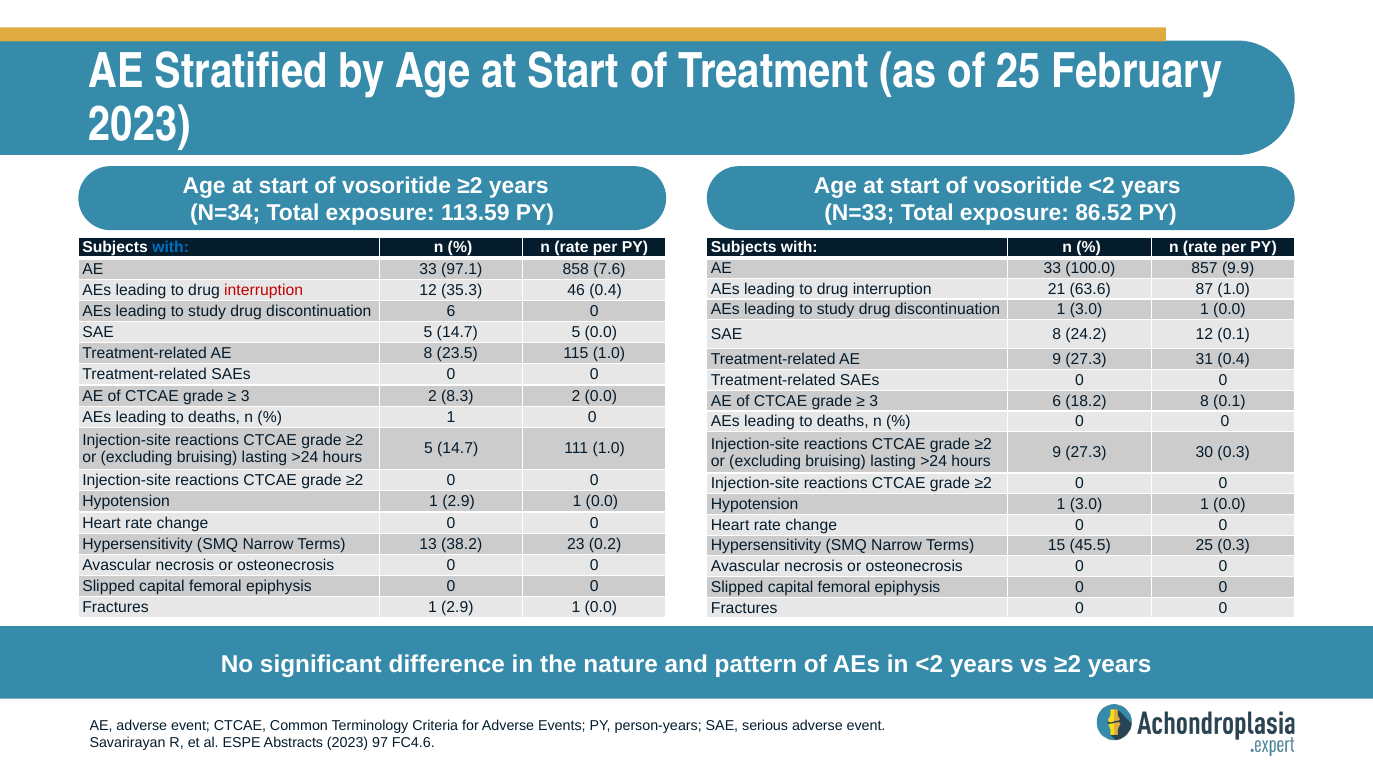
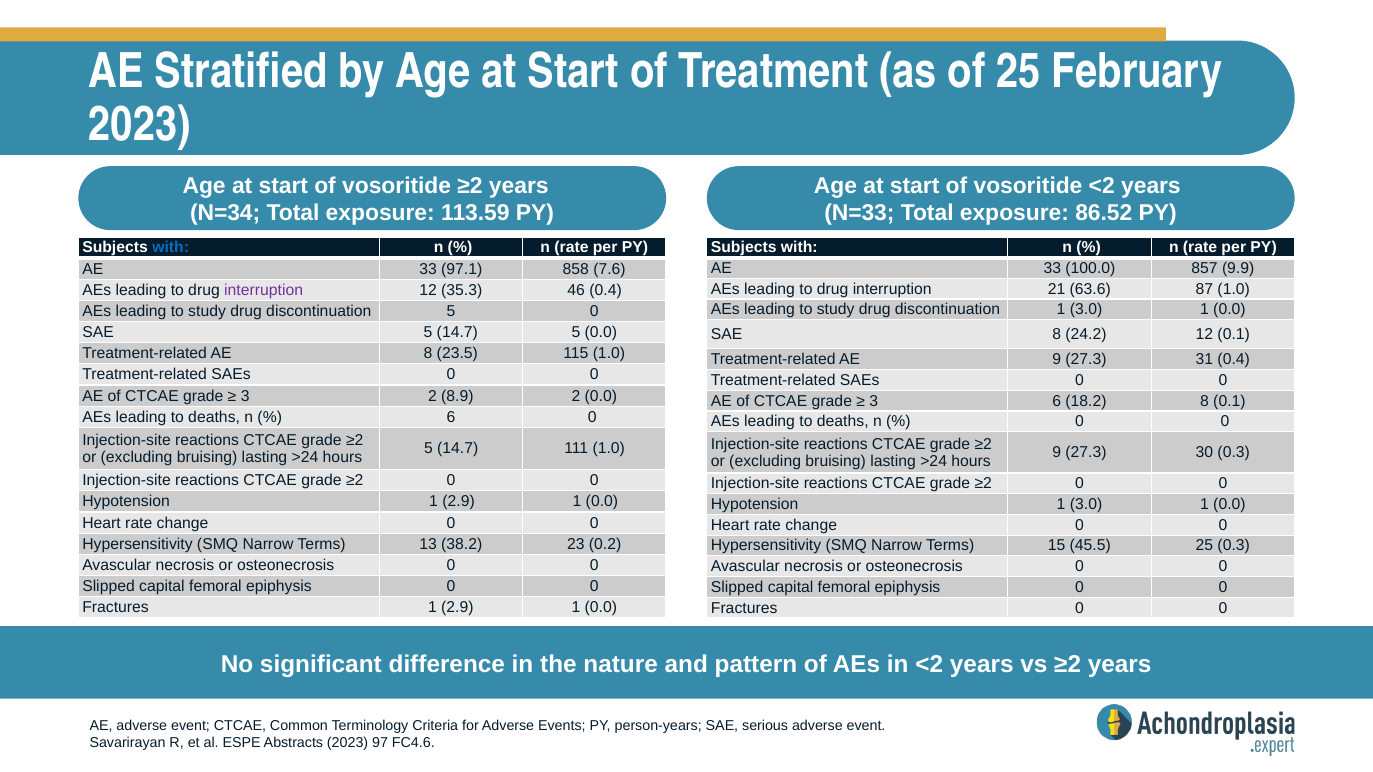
interruption at (264, 290) colour: red -> purple
discontinuation 6: 6 -> 5
8.3: 8.3 -> 8.9
1 at (451, 417): 1 -> 6
